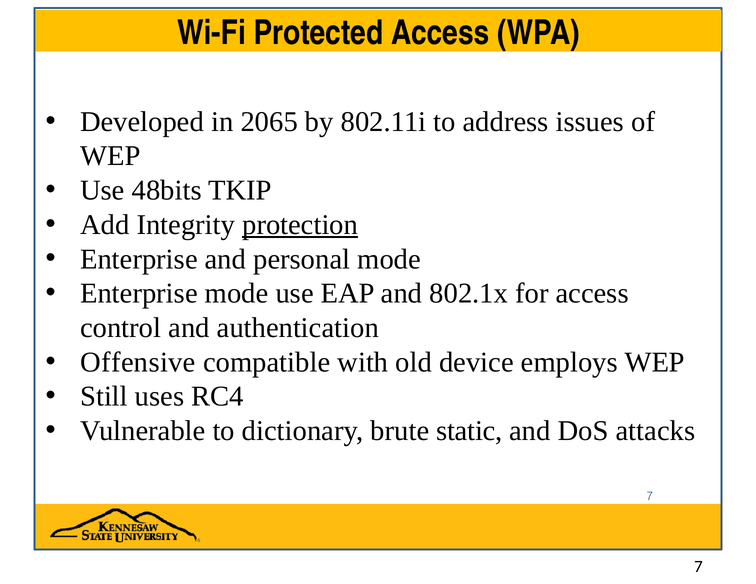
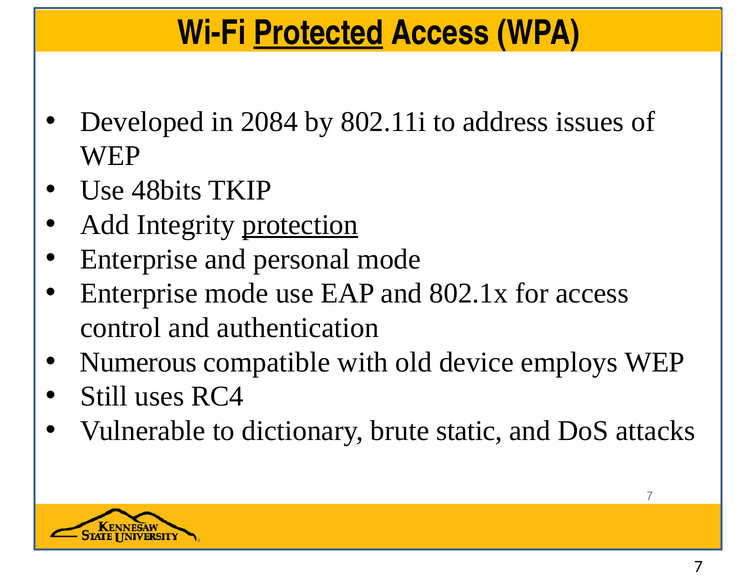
Protected underline: none -> present
2065: 2065 -> 2084
Offensive: Offensive -> Numerous
